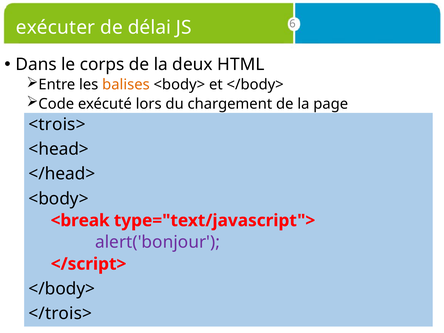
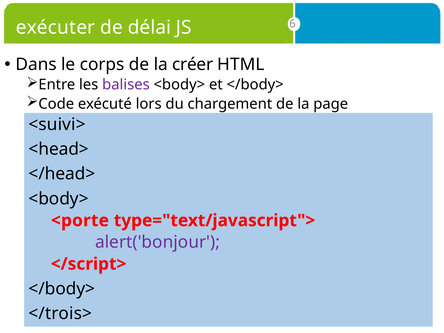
deux: deux -> créer
balises colour: orange -> purple
<trois>: <trois> -> <suivi>
<break: <break -> <porte
